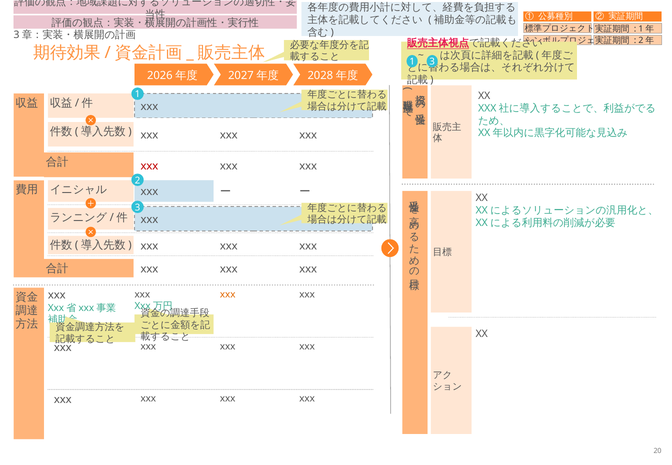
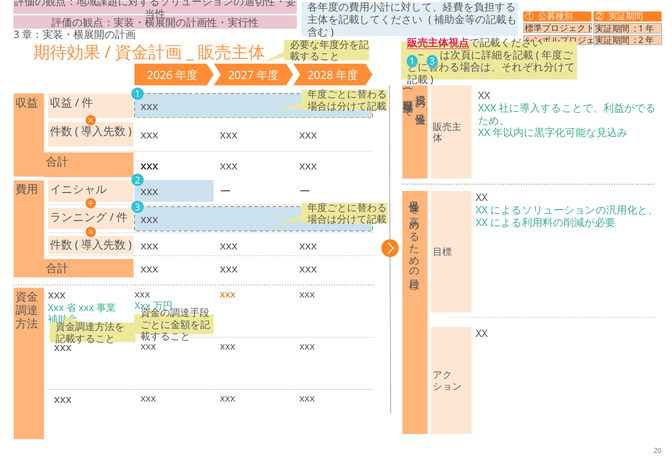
xxx at (149, 166) colour: red -> black
